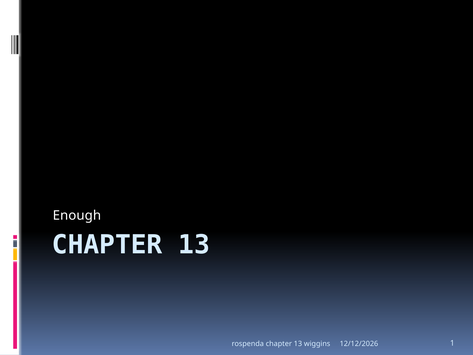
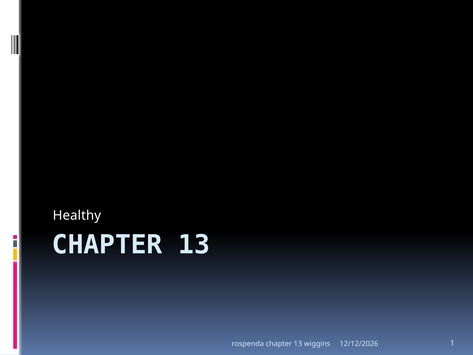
Enough: Enough -> Healthy
